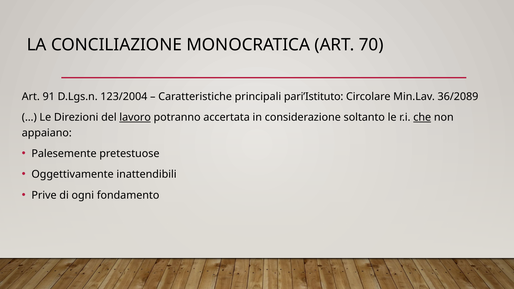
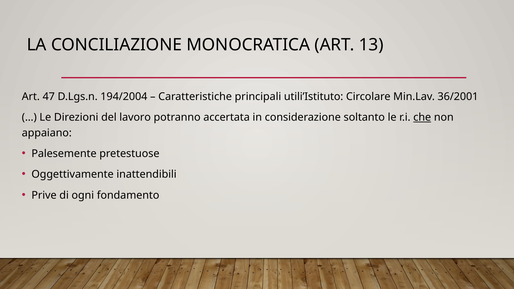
70: 70 -> 13
91: 91 -> 47
123/2004: 123/2004 -> 194/2004
pari’Istituto: pari’Istituto -> utili’Istituto
36/2089: 36/2089 -> 36/2001
lavoro underline: present -> none
